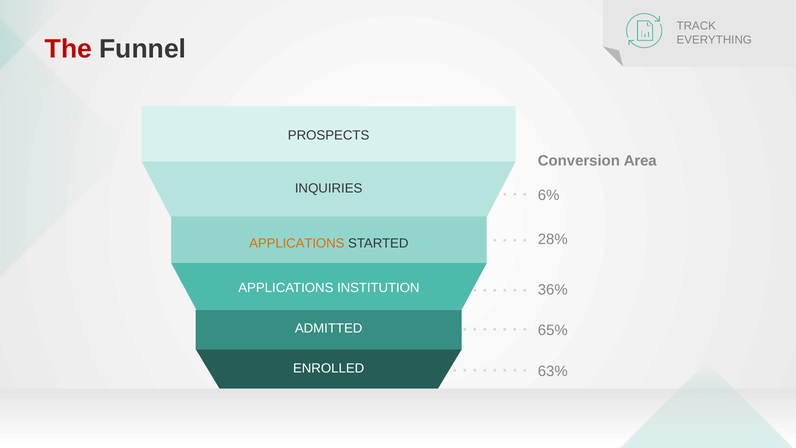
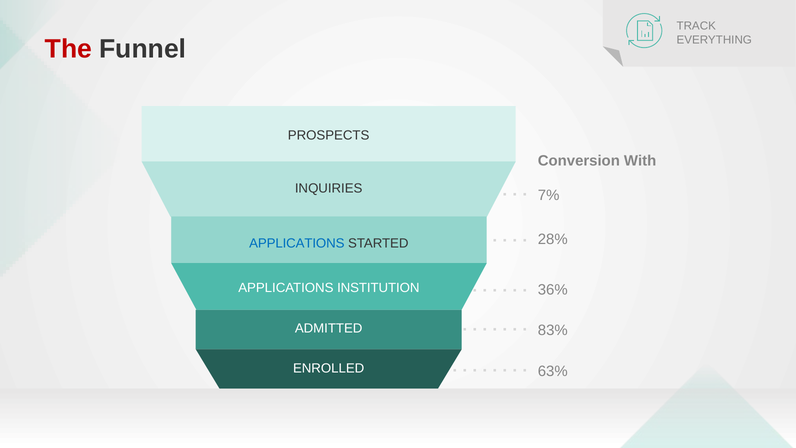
Area: Area -> With
6%: 6% -> 7%
APPLICATIONS at (297, 243) colour: orange -> blue
65%: 65% -> 83%
